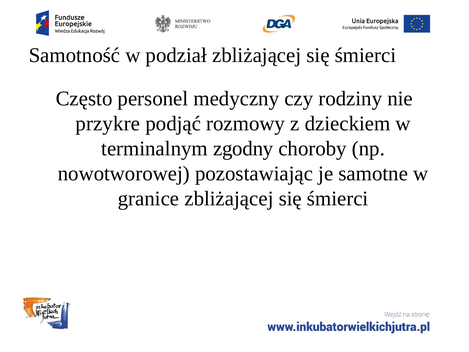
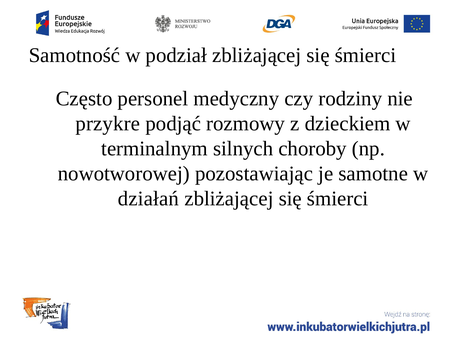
zgodny: zgodny -> silnych
granice: granice -> działań
